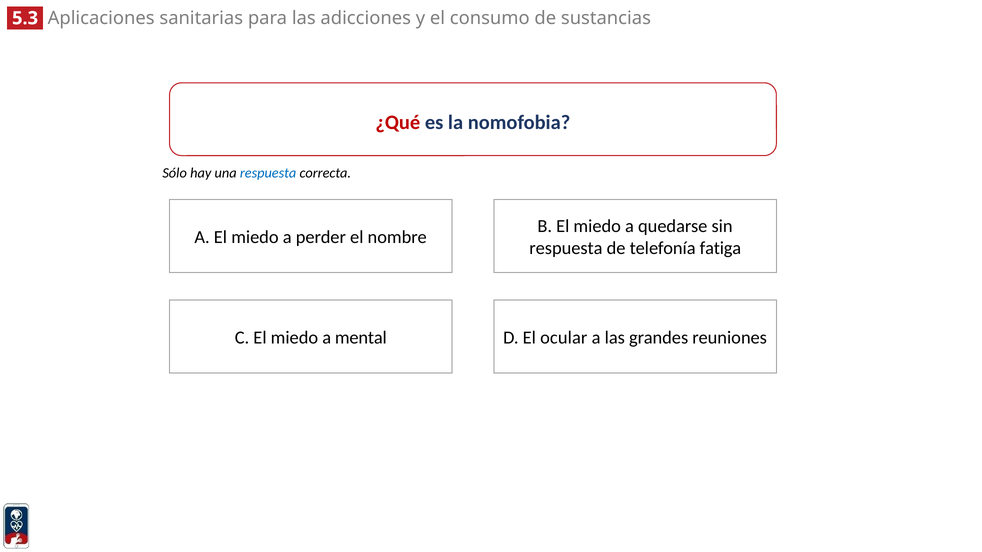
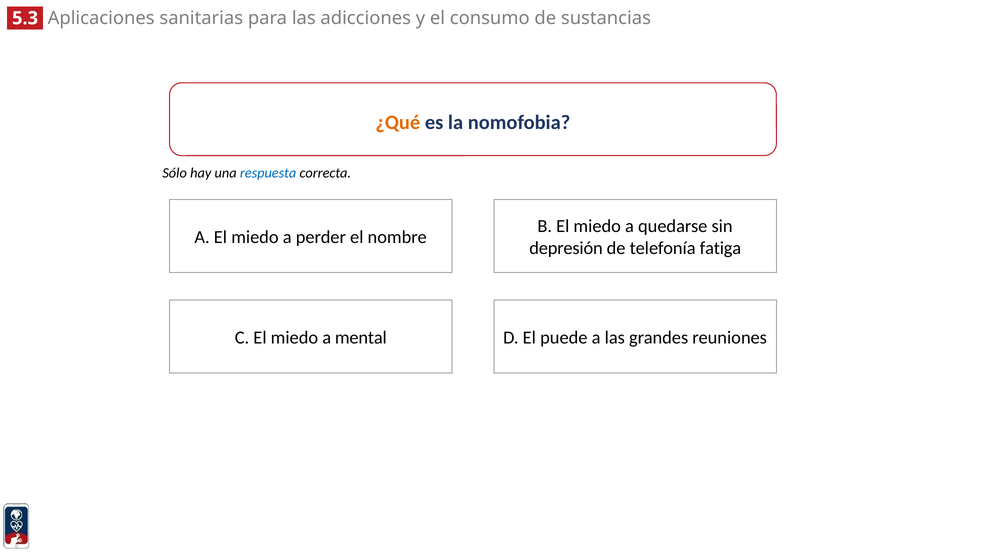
¿Qué colour: red -> orange
respuesta at (566, 248): respuesta -> depresión
ocular: ocular -> puede
